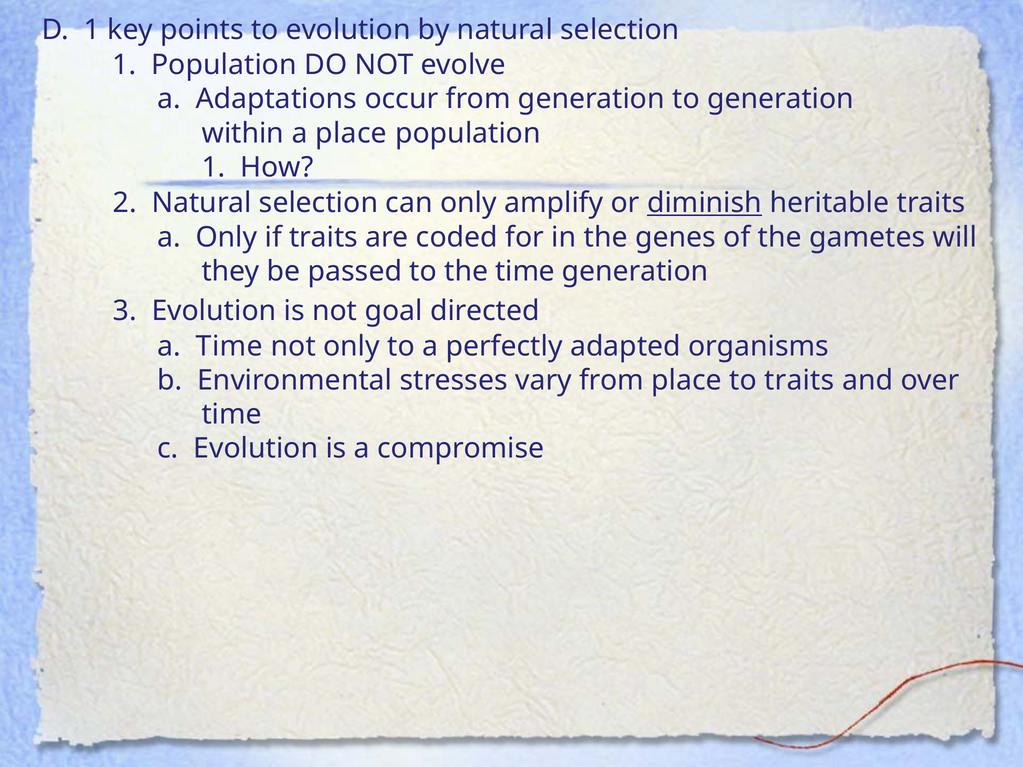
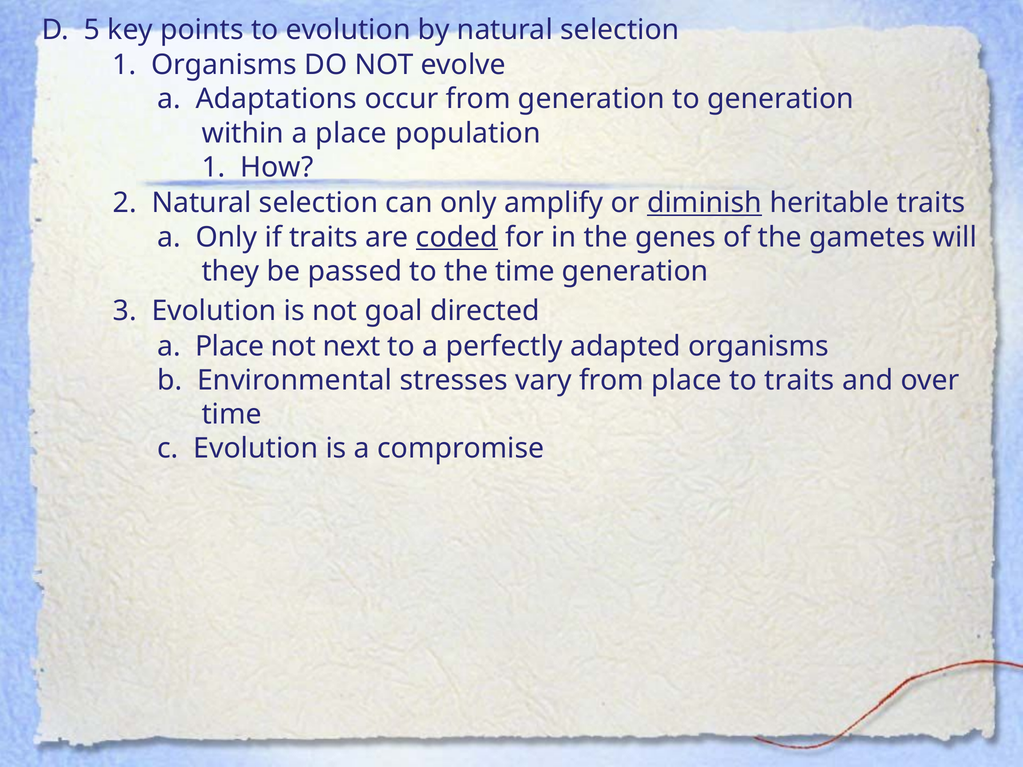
D 1: 1 -> 5
1 Population: Population -> Organisms
coded underline: none -> present
Time at (229, 346): Time -> Place
not only: only -> next
